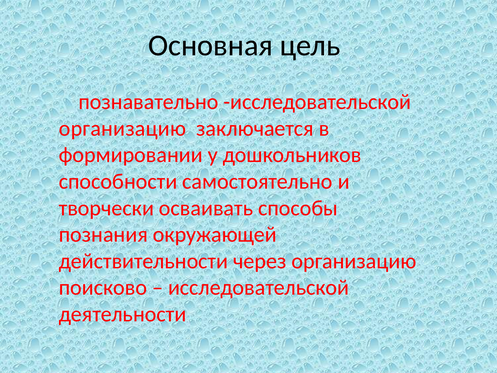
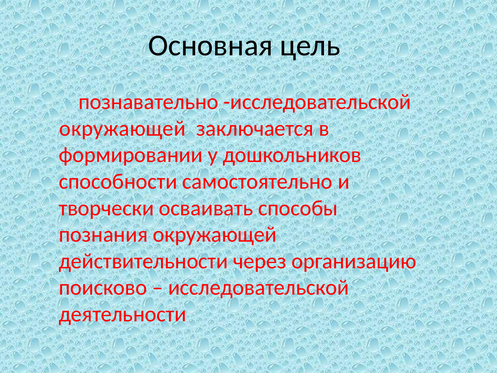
организацию at (122, 128): организацию -> окружающей
